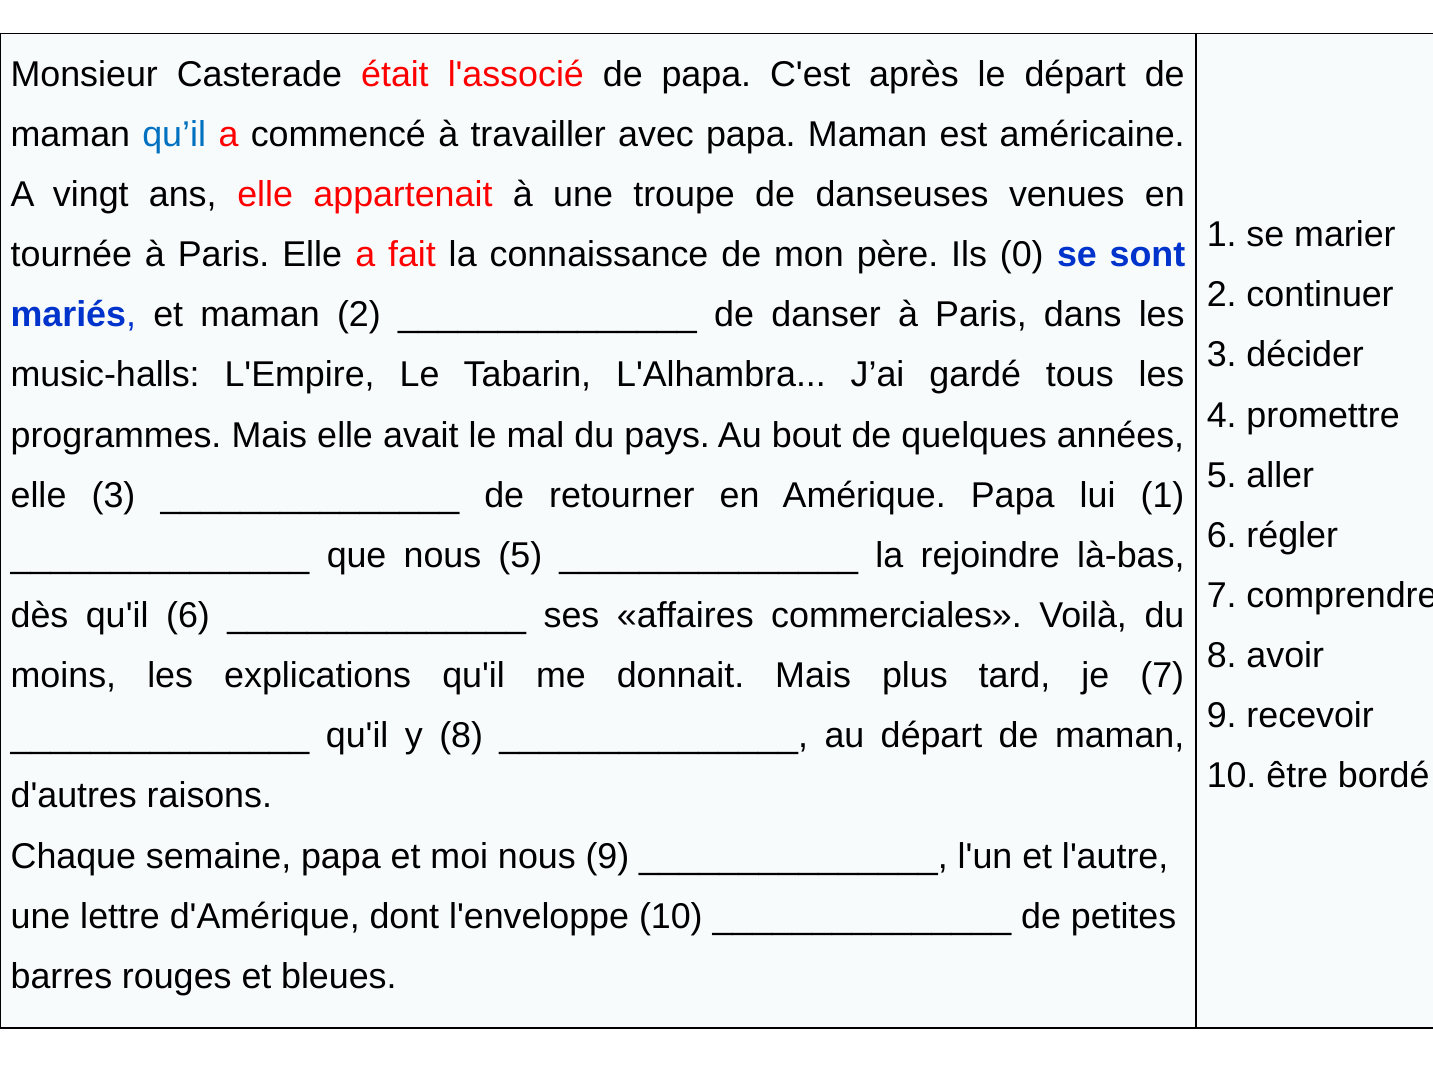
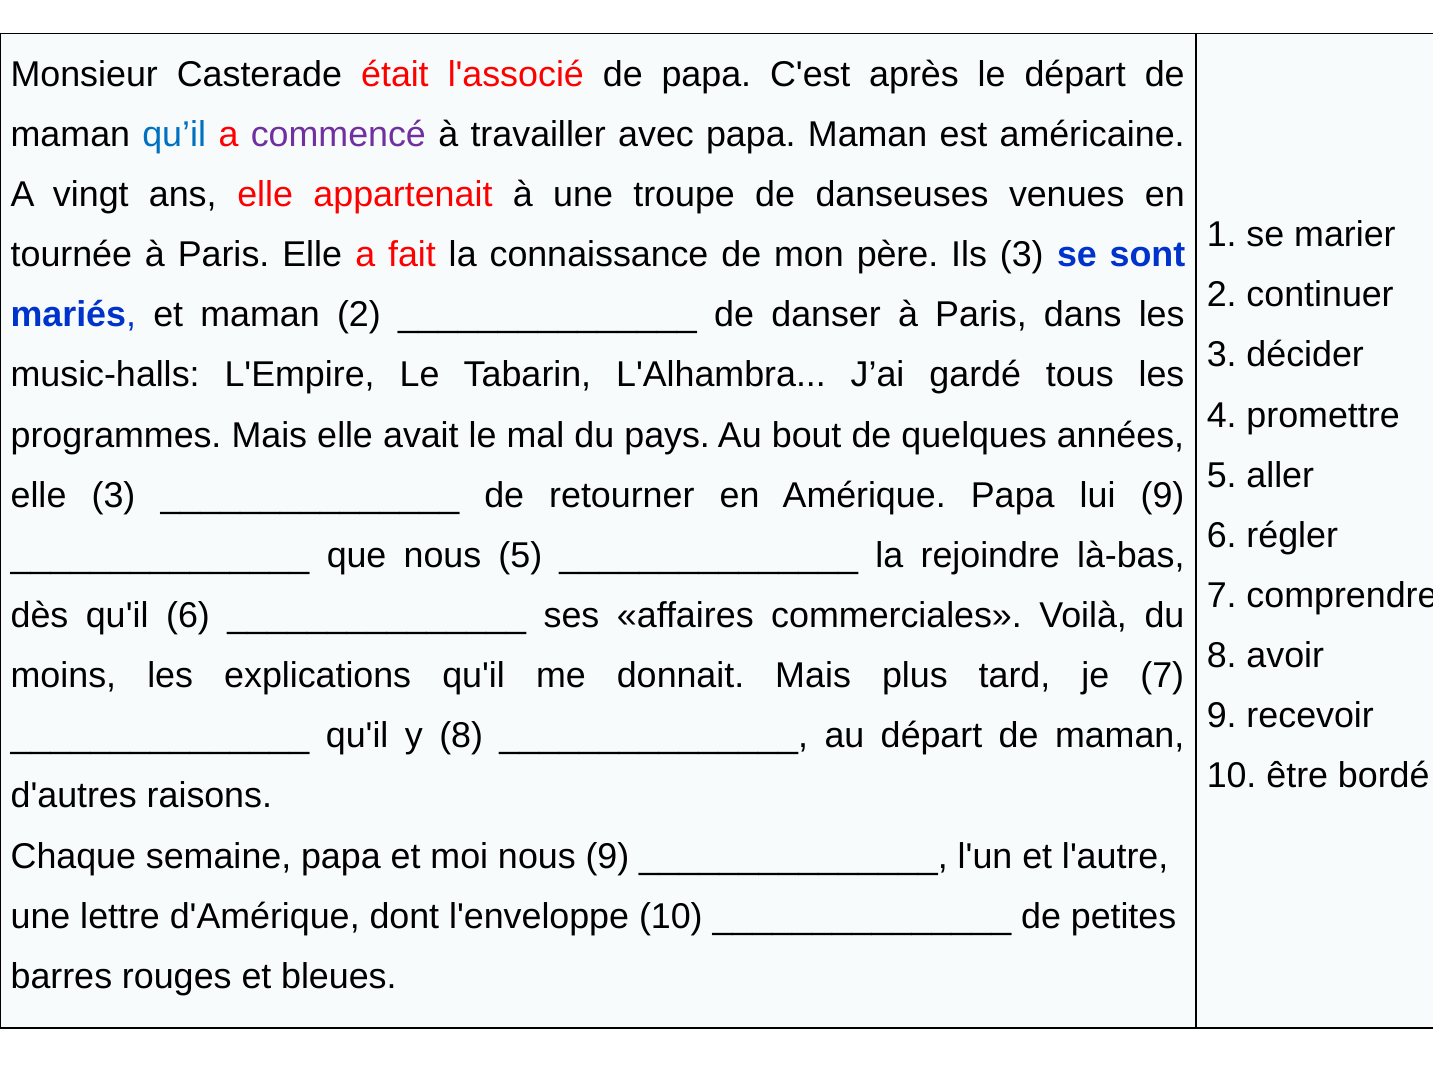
commencé colour: black -> purple
Ils 0: 0 -> 3
lui 1: 1 -> 9
